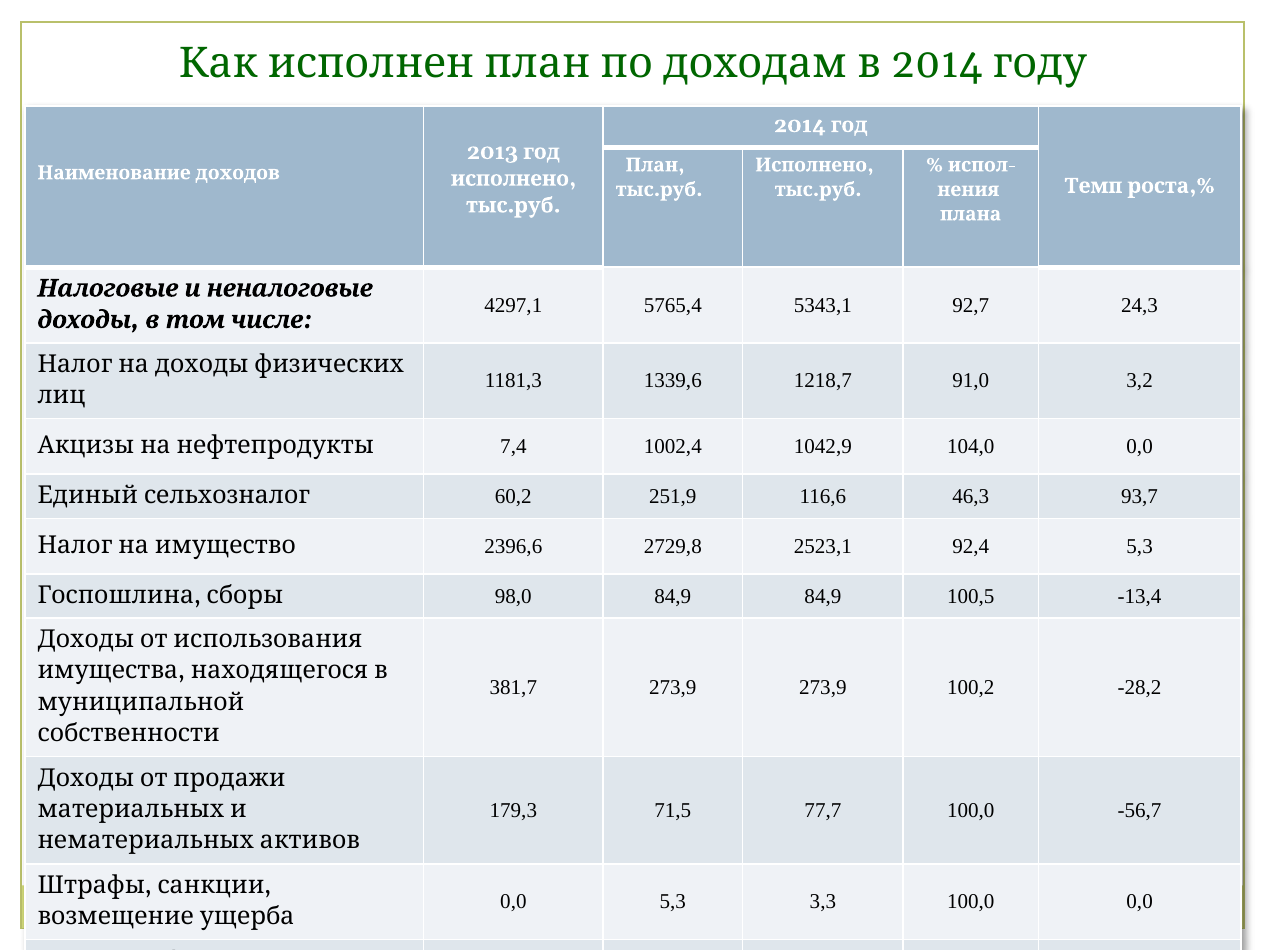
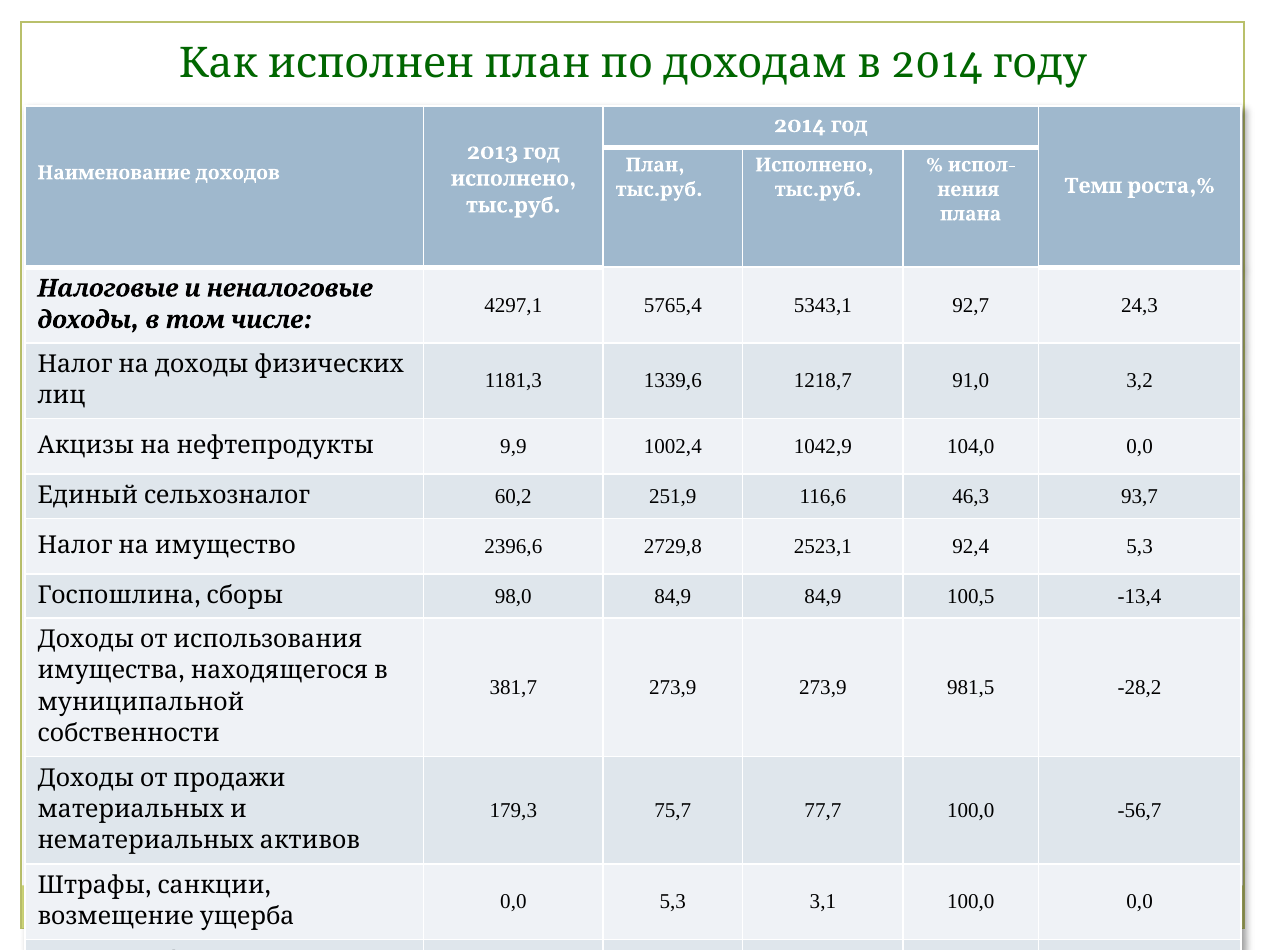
7,4: 7,4 -> 9,9
100,2: 100,2 -> 981,5
71,5: 71,5 -> 75,7
3,3: 3,3 -> 3,1
